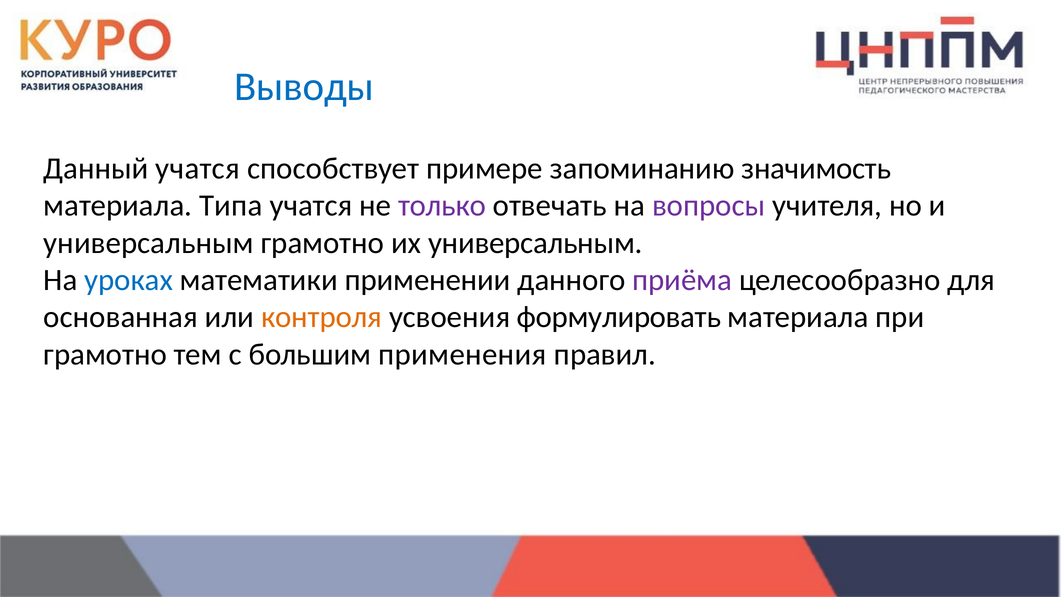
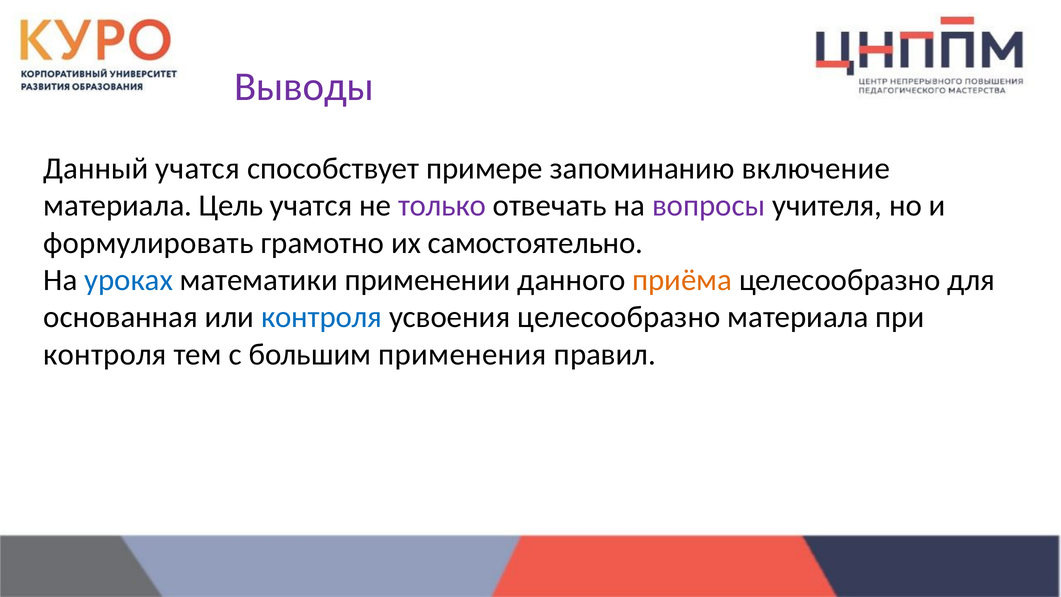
Выводы colour: blue -> purple
значимость: значимость -> включение
Типа: Типа -> Цель
универсальным at (149, 243): универсальным -> формулировать
их универсальным: универсальным -> самостоятельно
приёма colour: purple -> orange
контроля at (322, 317) colour: orange -> blue
усвоения формулировать: формулировать -> целесообразно
грамотно at (105, 354): грамотно -> контроля
